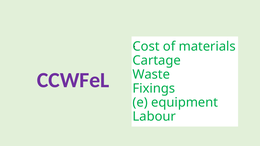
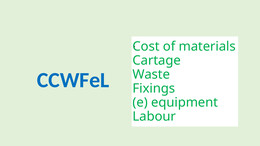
CCWFeL colour: purple -> blue
